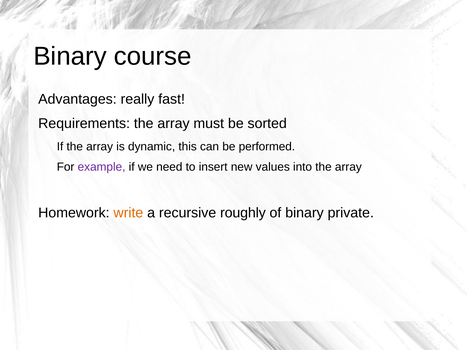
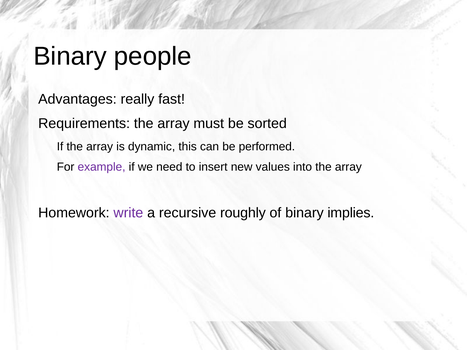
course: course -> people
write colour: orange -> purple
private: private -> implies
